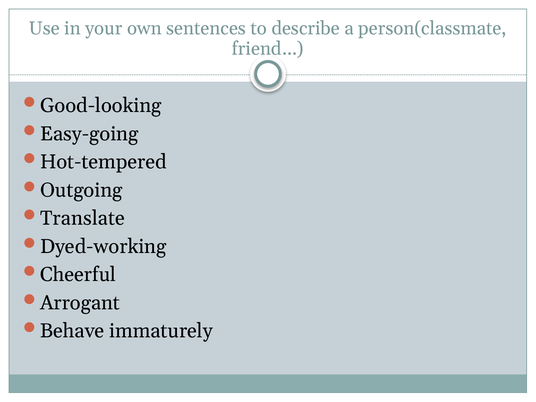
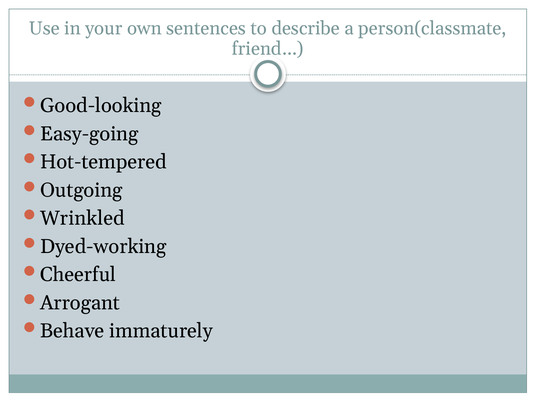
Translate: Translate -> Wrinkled
